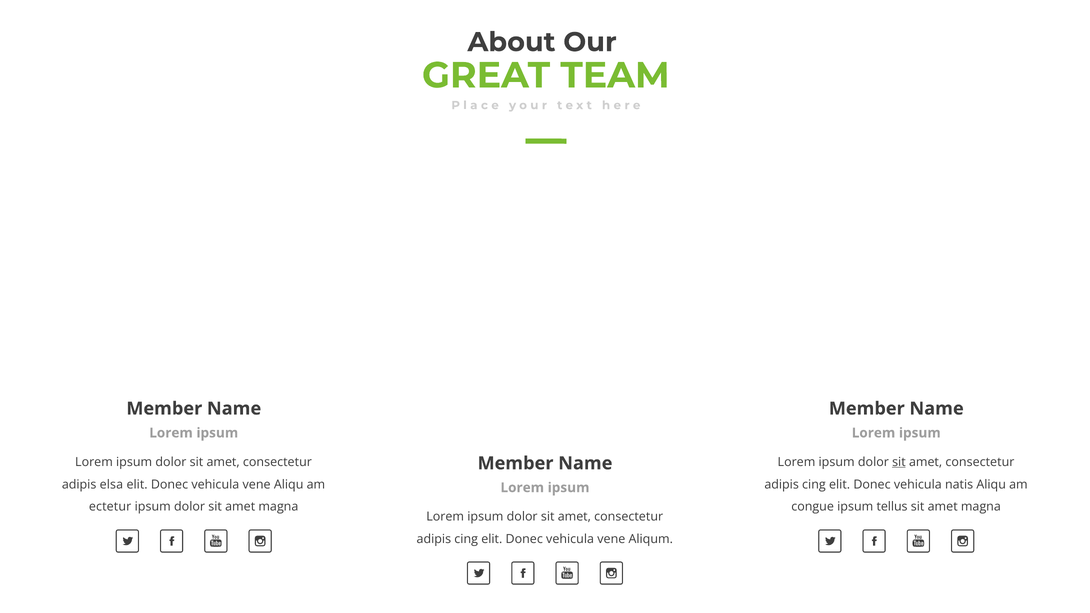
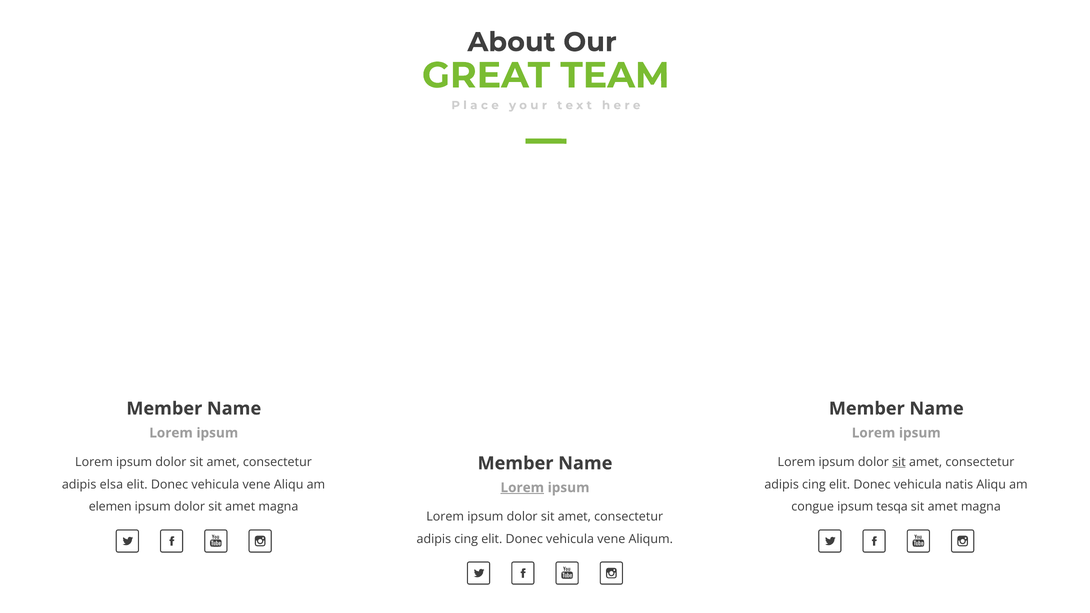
Lorem at (522, 488) underline: none -> present
ectetur: ectetur -> elemen
tellus: tellus -> tesqa
